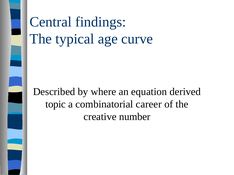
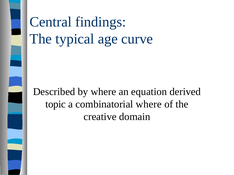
combinatorial career: career -> where
number: number -> domain
